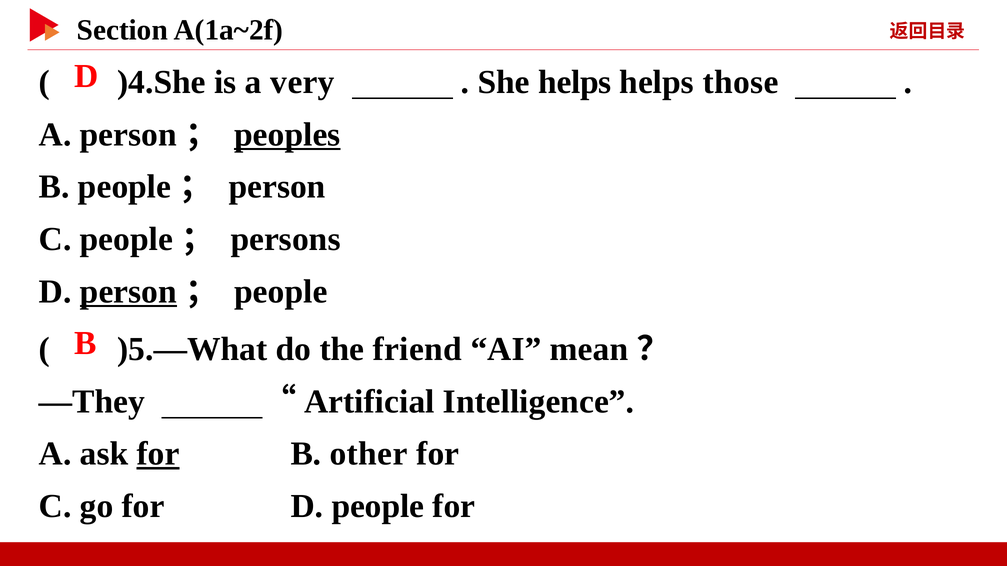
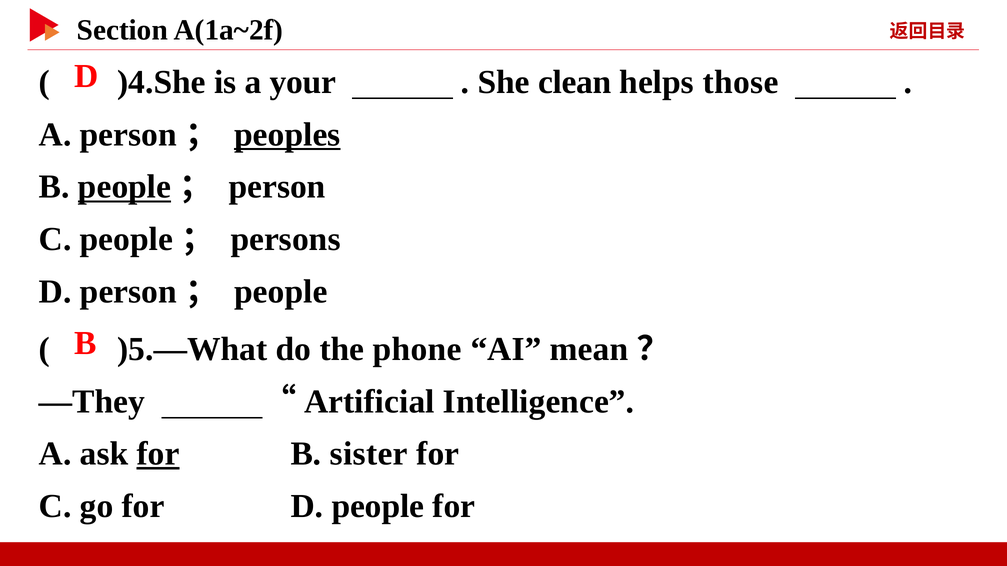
very: very -> your
She helps: helps -> clean
people at (125, 187) underline: none -> present
person at (128, 292) underline: present -> none
friend: friend -> phone
other: other -> sister
